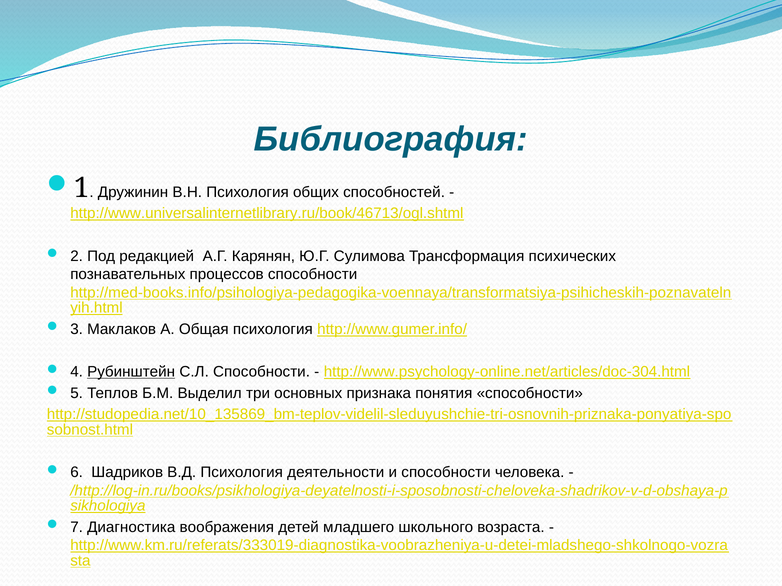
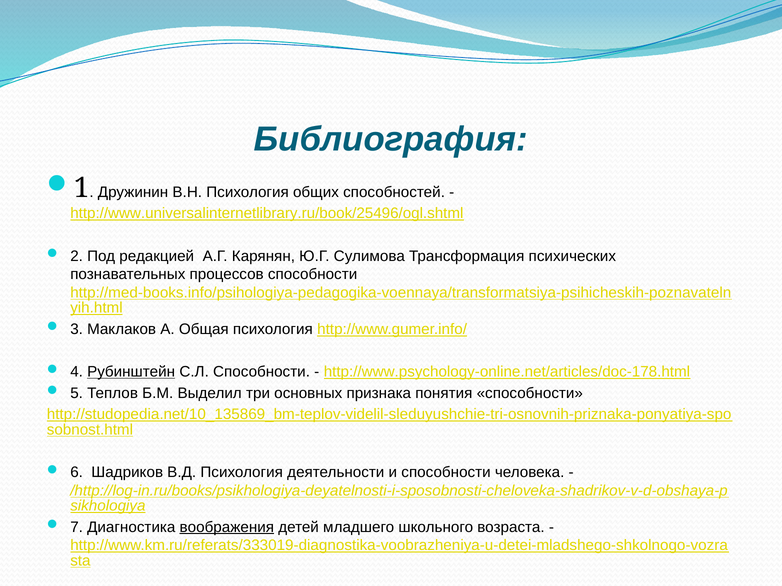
http://www.universalinternetlibrary.ru/book/46713/ogl.shtml: http://www.universalinternetlibrary.ru/book/46713/ogl.shtml -> http://www.universalinternetlibrary.ru/book/25496/ogl.shtml
http://www.psychology-online.net/articles/doc-304.html: http://www.psychology-online.net/articles/doc-304.html -> http://www.psychology-online.net/articles/doc-178.html
воображения underline: none -> present
